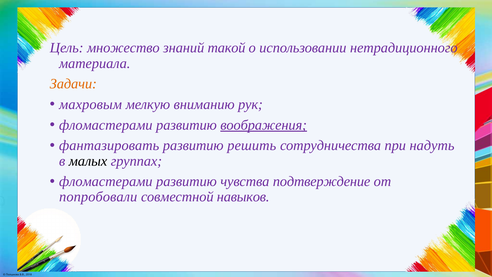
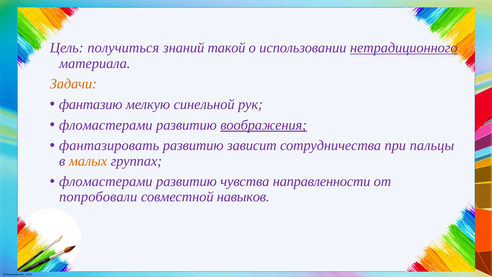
множество: множество -> получиться
нетрадиционного underline: none -> present
махровым: махровым -> фантазию
вниманию: вниманию -> синельной
решить: решить -> зависит
надуть: надуть -> пальцы
малых colour: black -> orange
подтверждение: подтверждение -> направленности
